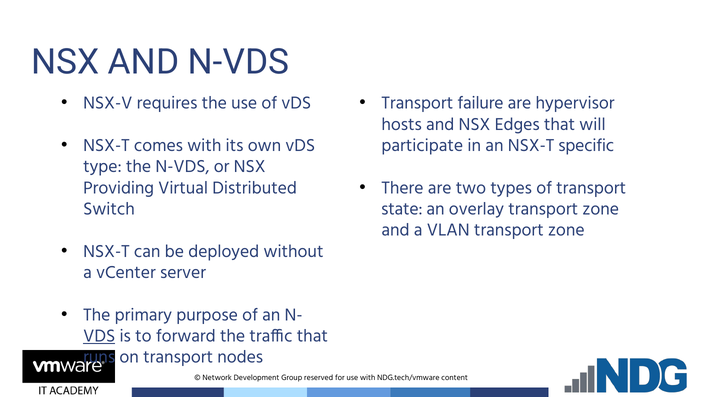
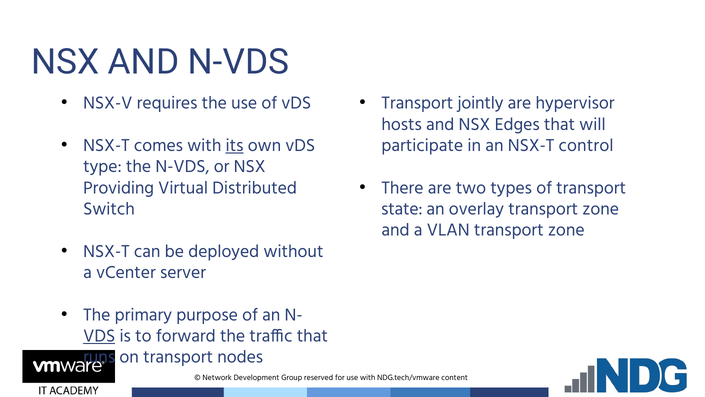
failure: failure -> jointly
its underline: none -> present
specific: specific -> control
